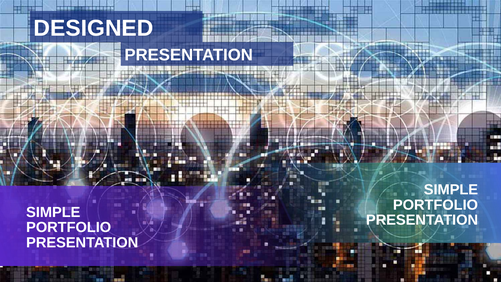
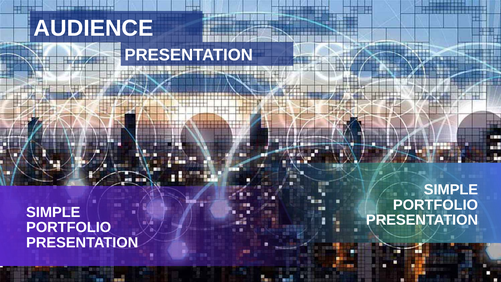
DESIGNED: DESIGNED -> AUDIENCE
